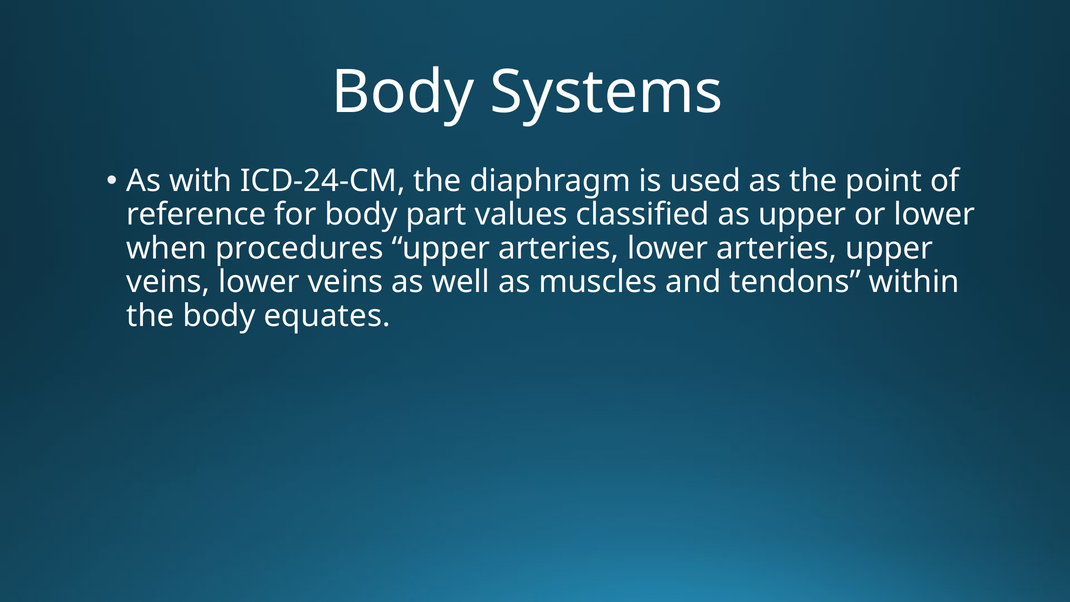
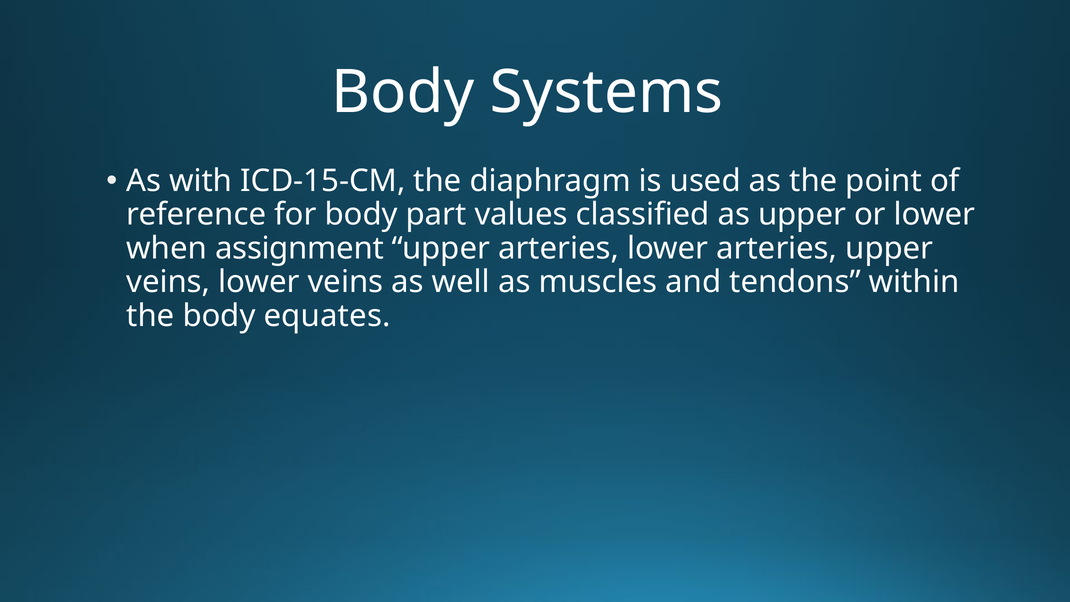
ICD-24-CM: ICD-24-CM -> ICD-15-CM
procedures: procedures -> assignment
